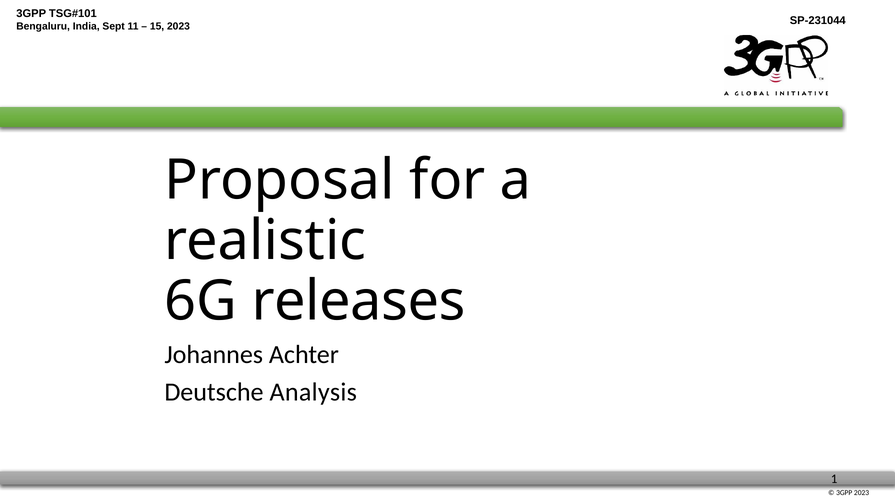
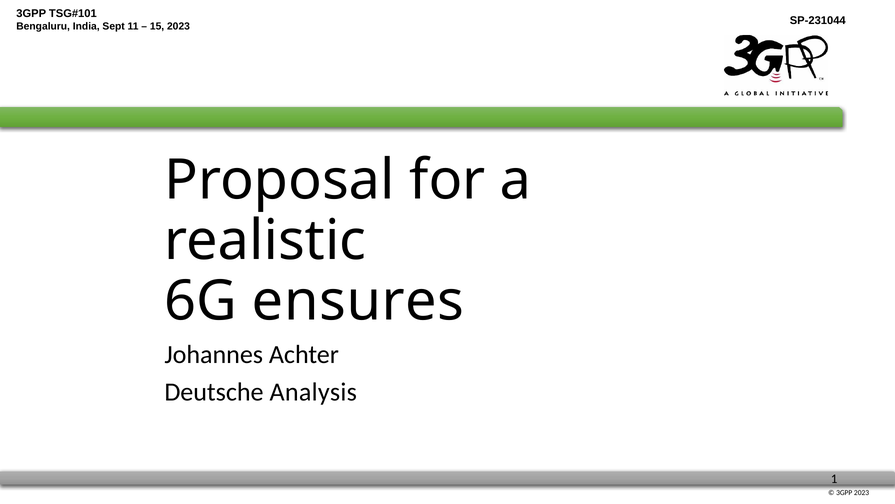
releases: releases -> ensures
